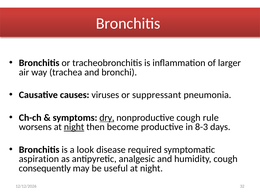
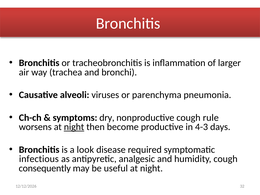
causes: causes -> alveoli
suppressant: suppressant -> parenchyma
dry underline: present -> none
8-3: 8-3 -> 4-3
aspiration: aspiration -> infectious
